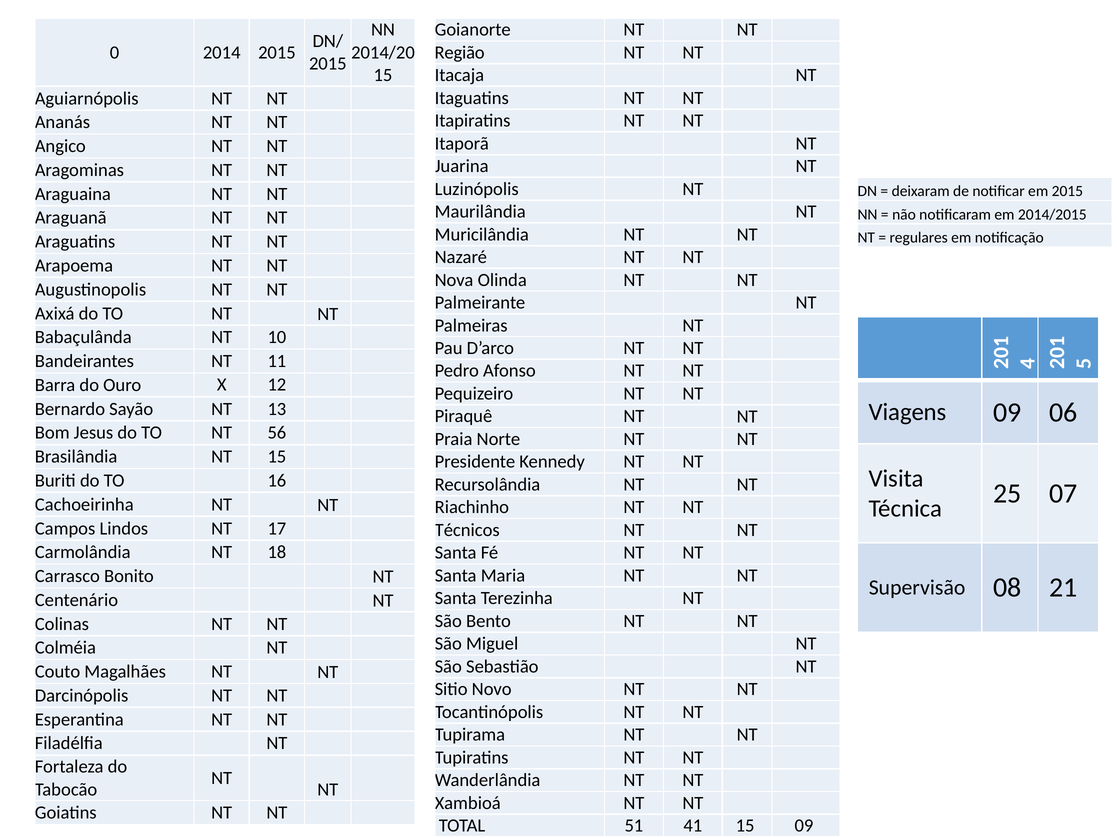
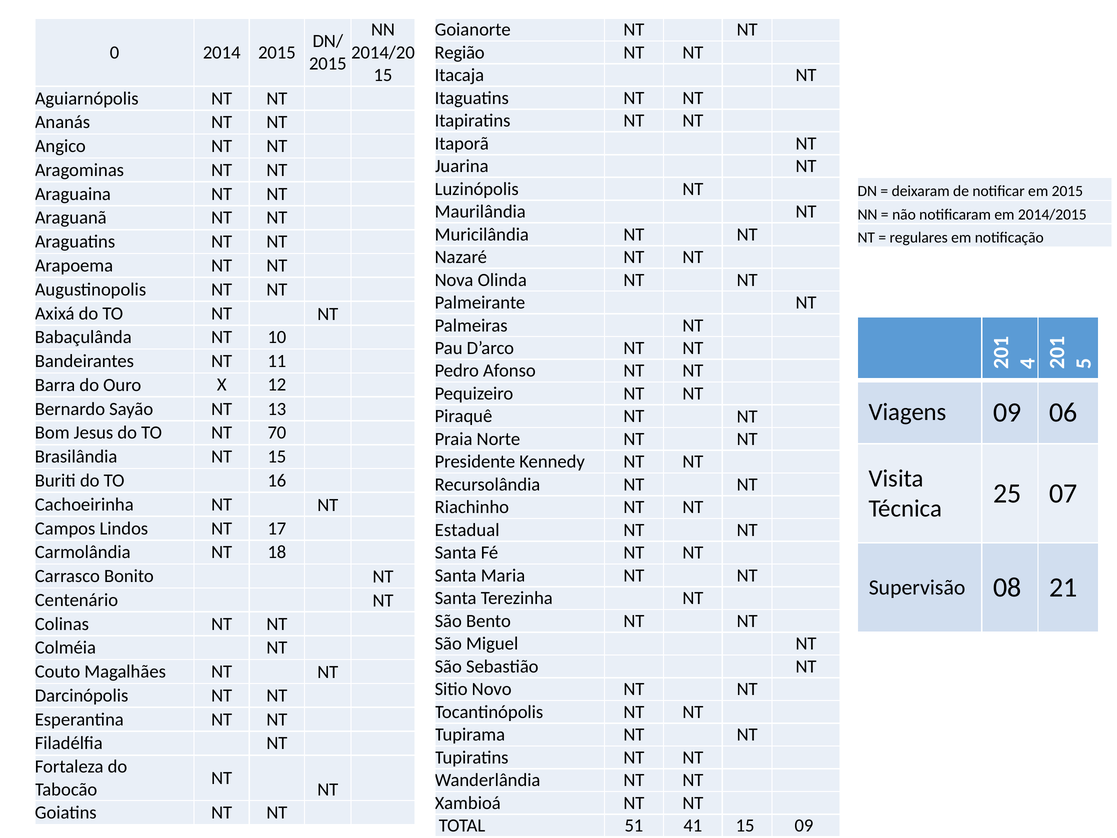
56: 56 -> 70
Técnicos: Técnicos -> Estadual
